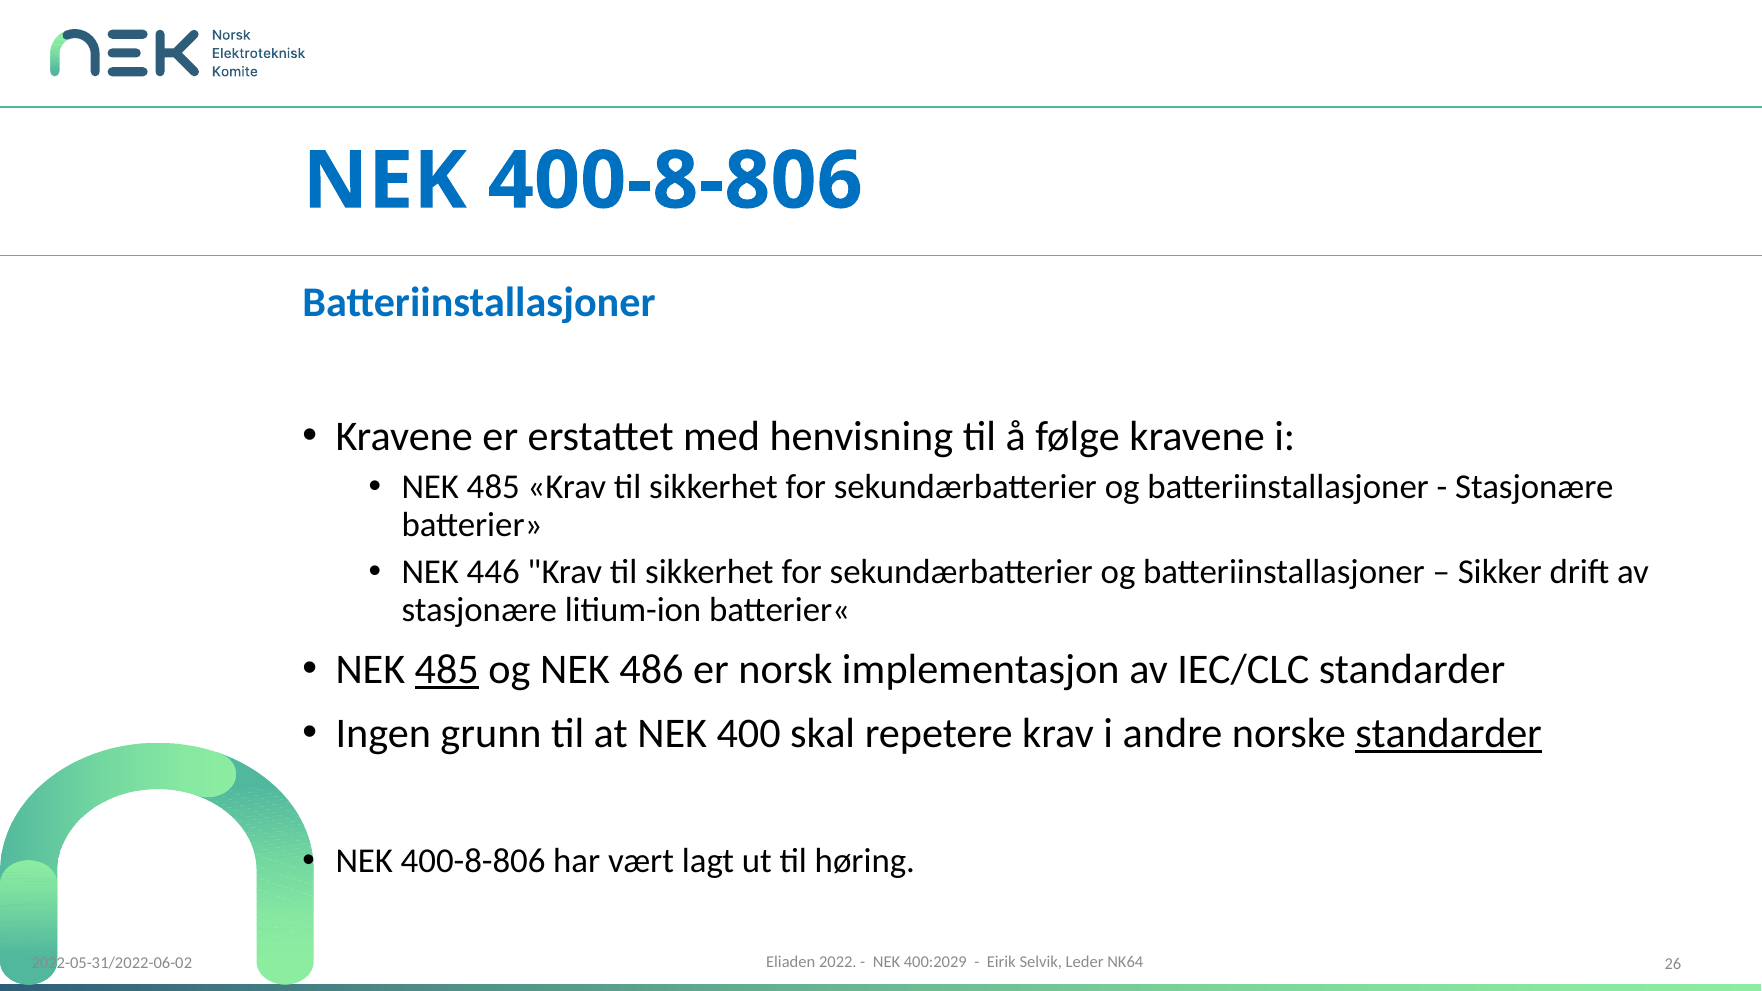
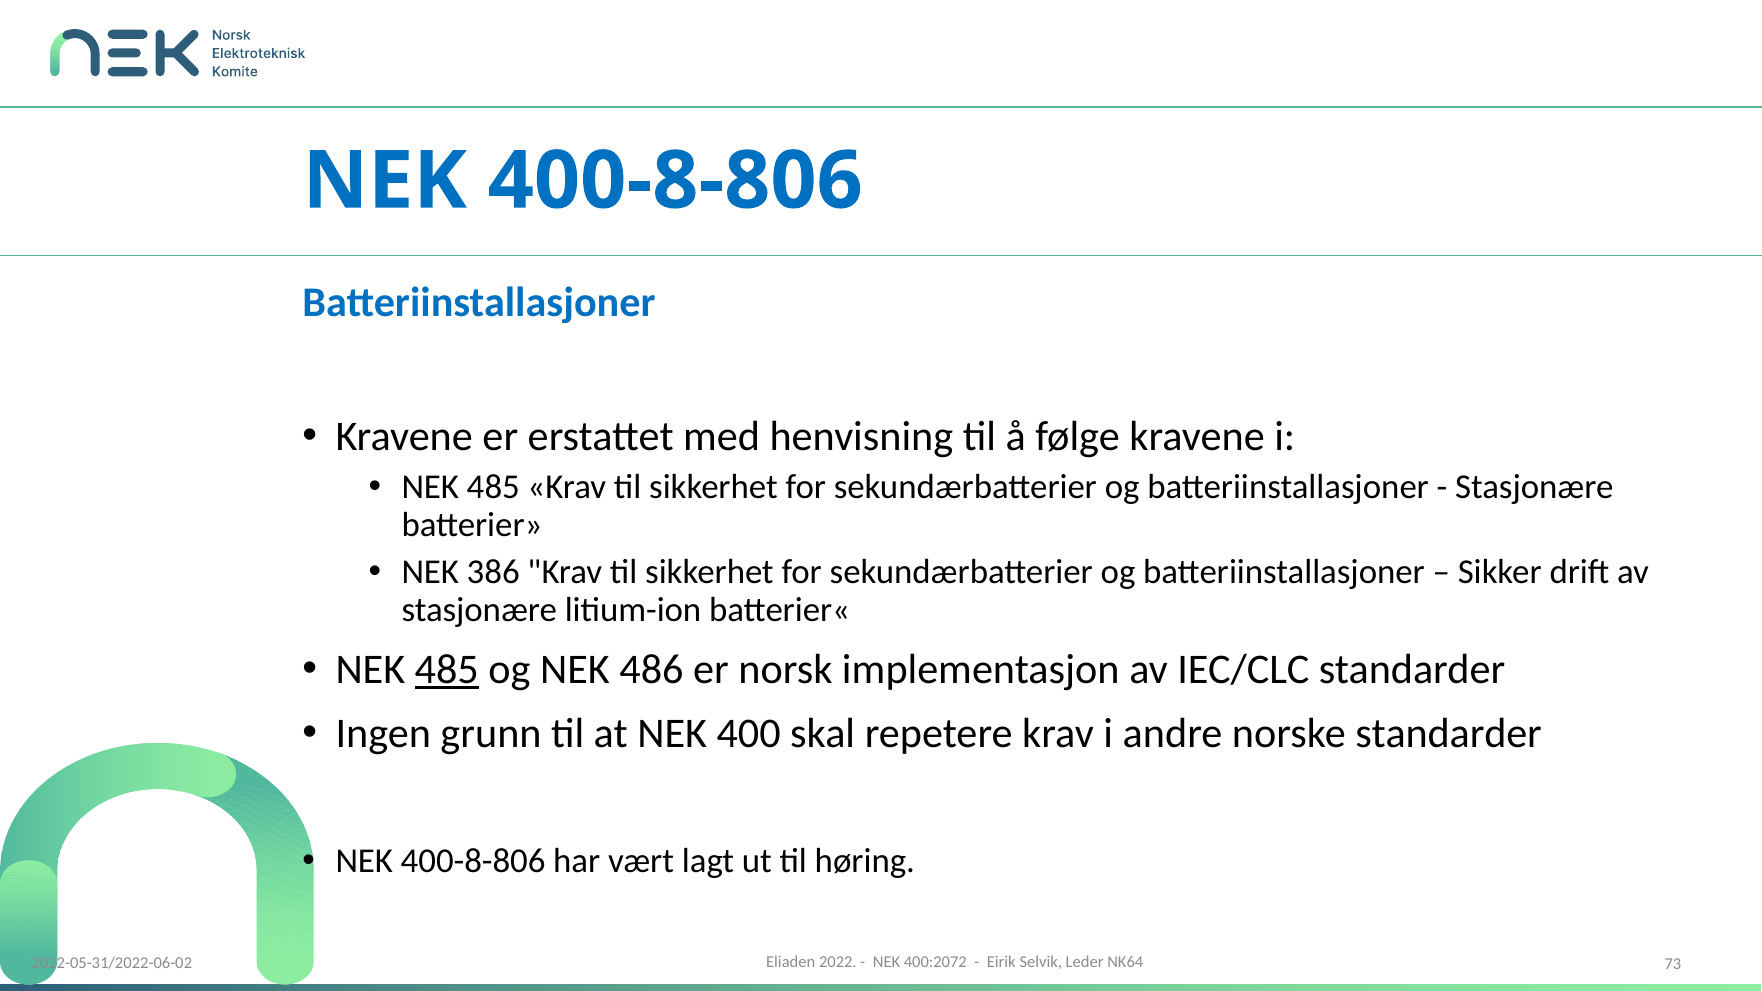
446: 446 -> 386
standarder at (1449, 734) underline: present -> none
400:2029: 400:2029 -> 400:2072
26: 26 -> 73
